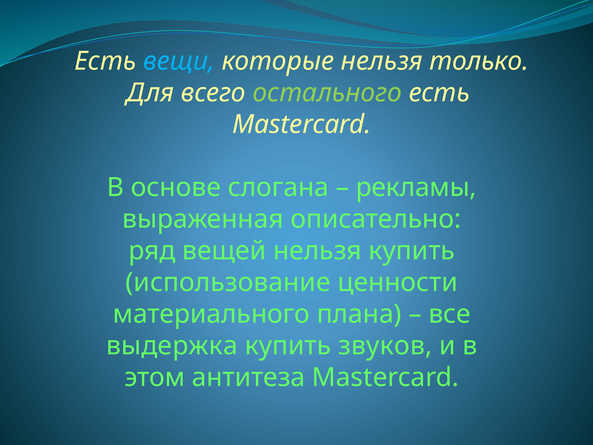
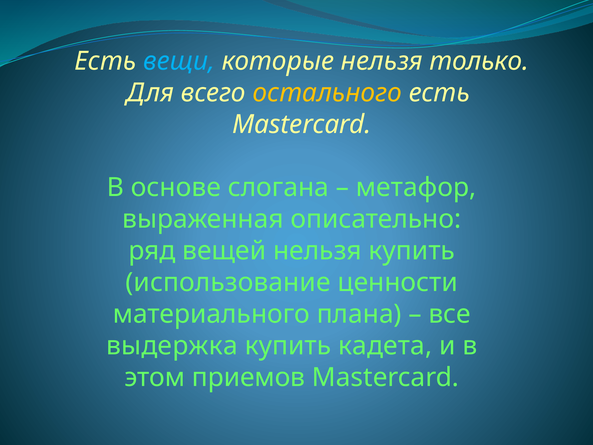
остального colour: light green -> yellow
рекламы: рекламы -> метафор
звуков: звуков -> кадета
антитеза: антитеза -> приемов
